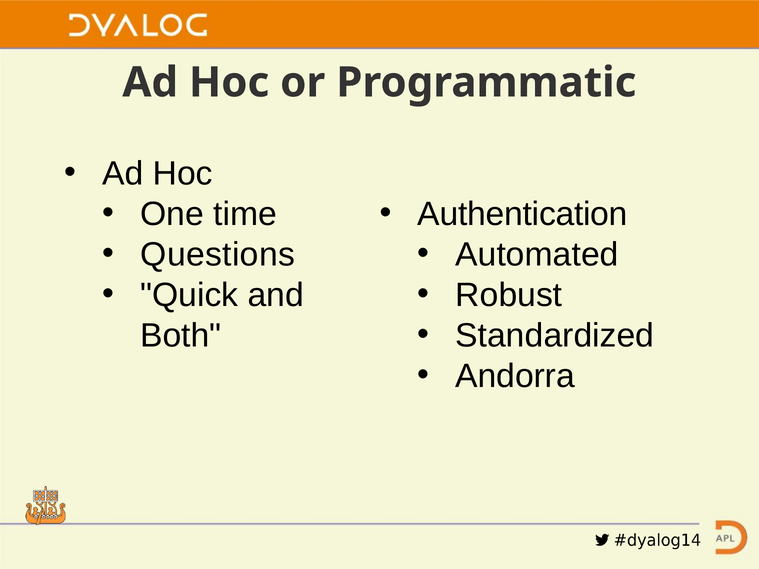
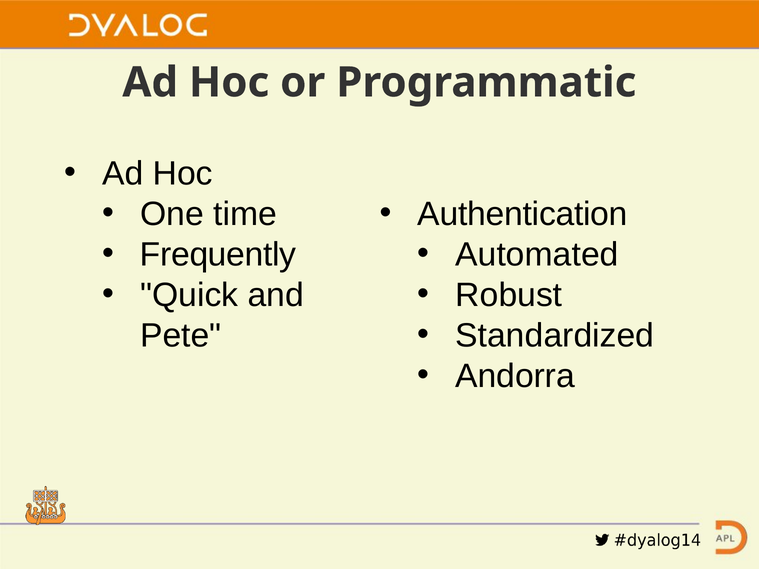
Questions: Questions -> Frequently
Both: Both -> Pete
